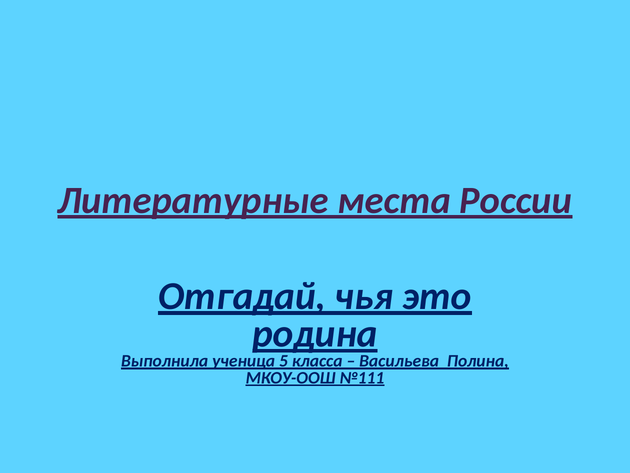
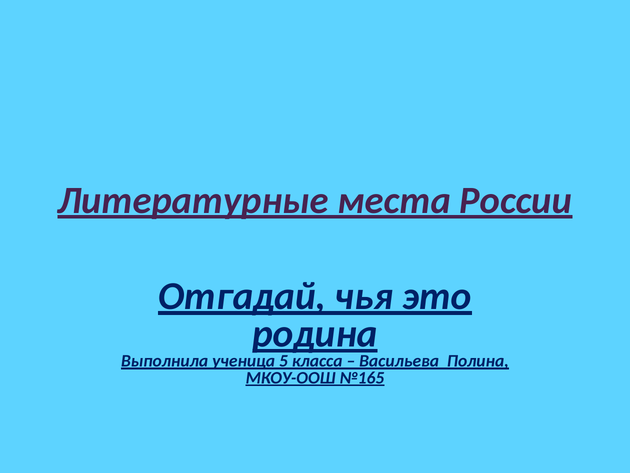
№111: №111 -> №165
